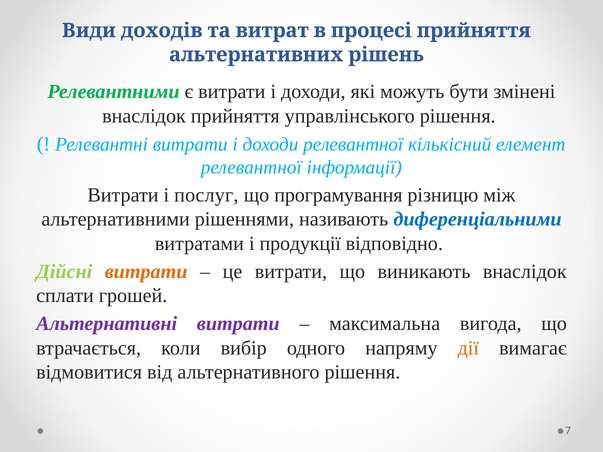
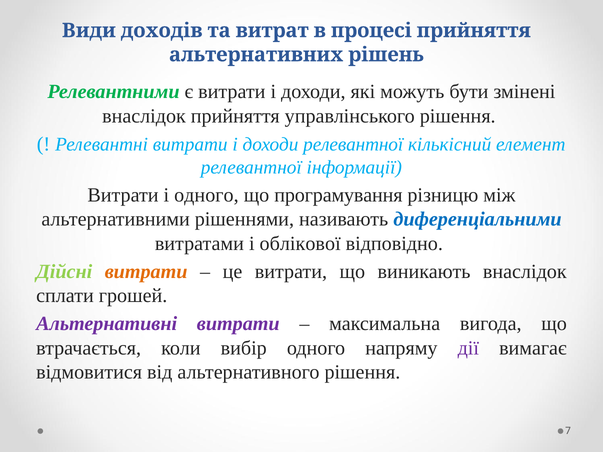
і послуг: послуг -> одного
продукції: продукції -> облікової
дії colour: orange -> purple
